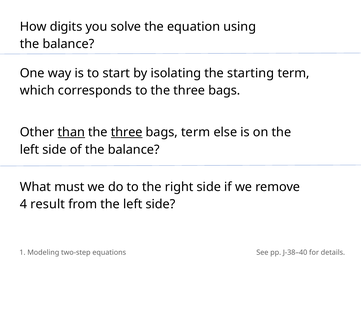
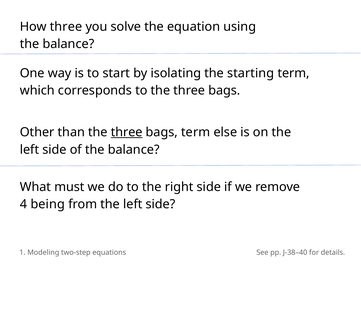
How digits: digits -> three
than underline: present -> none
result: result -> being
